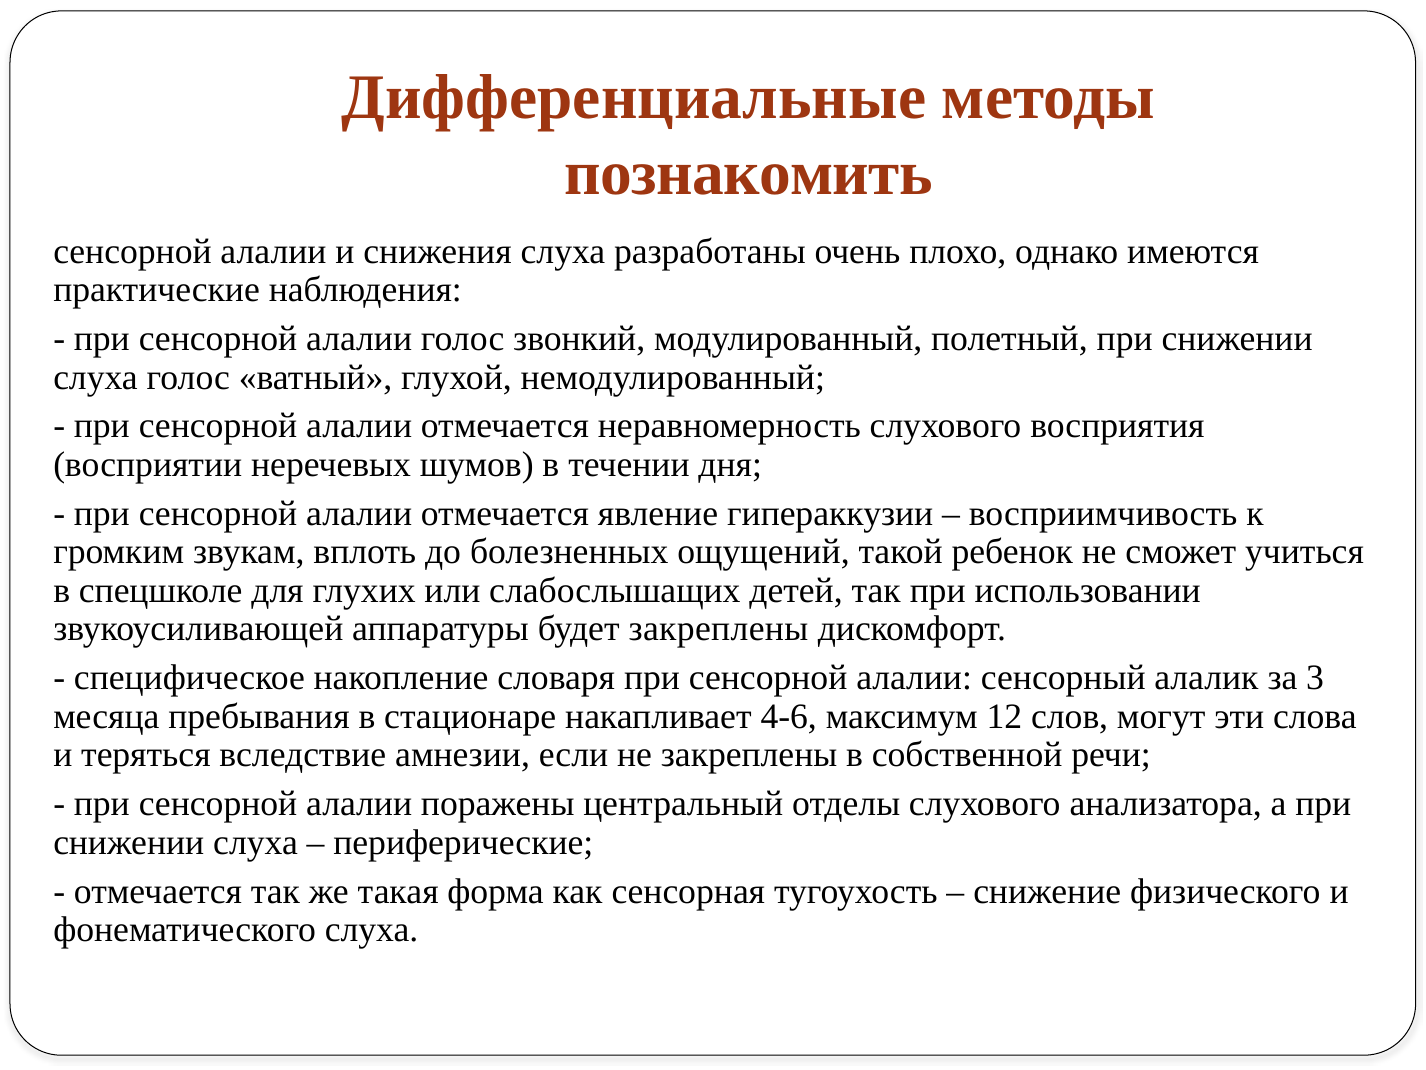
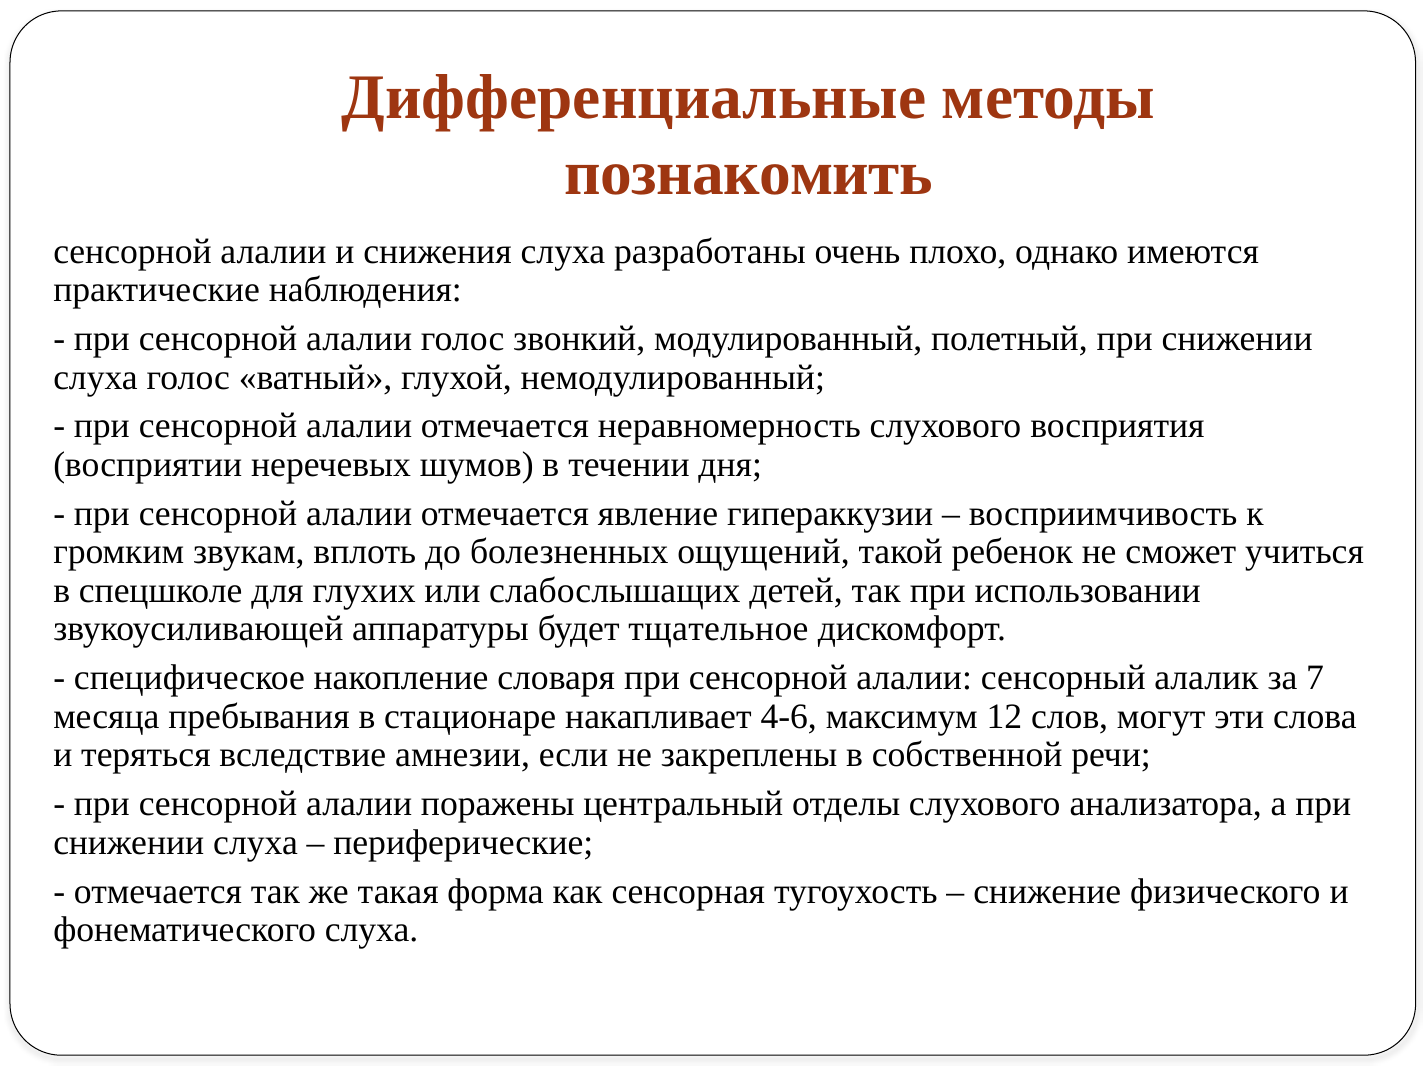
будет закреплены: закреплены -> тщательное
3: 3 -> 7
